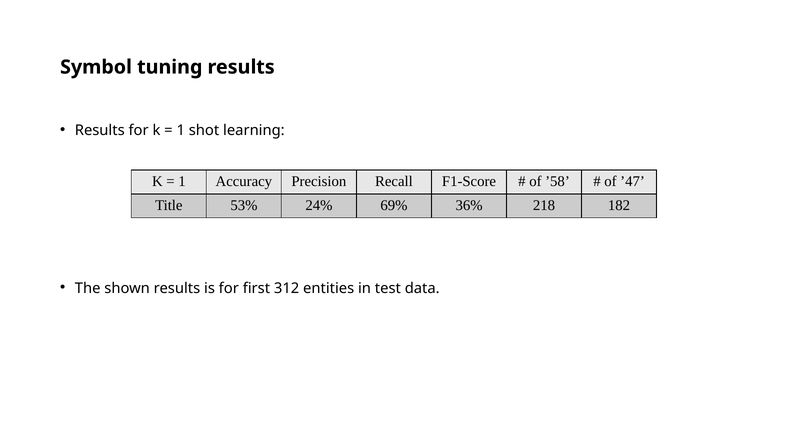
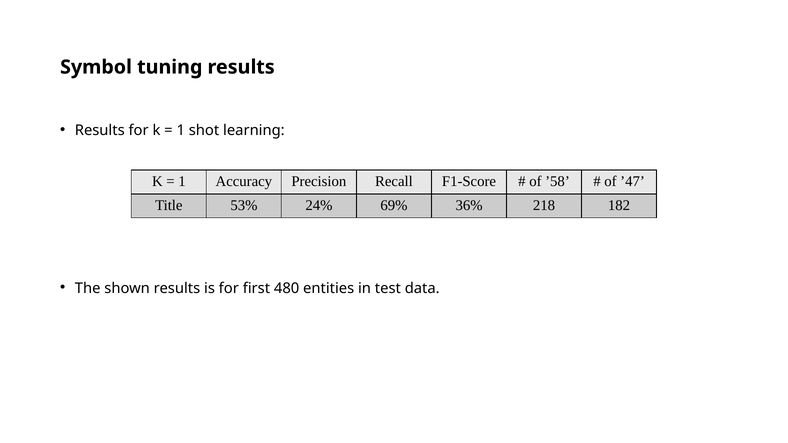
312: 312 -> 480
